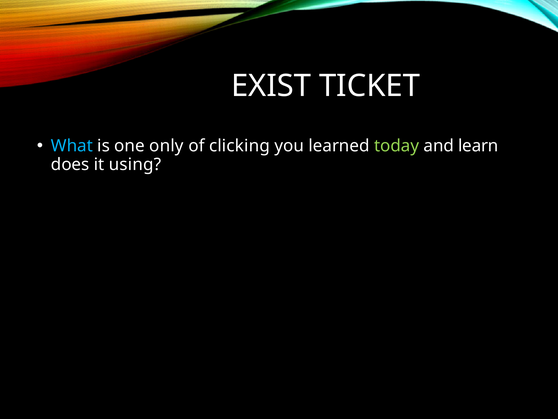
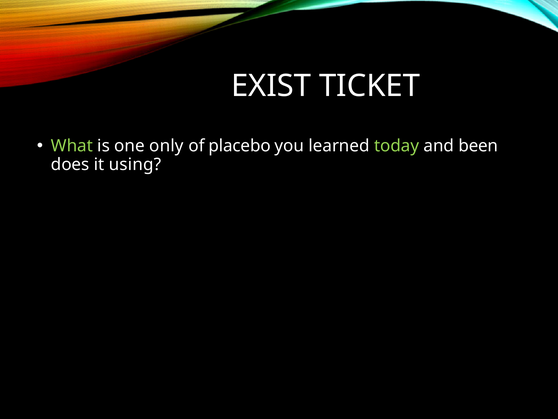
What colour: light blue -> light green
clicking: clicking -> placebo
learn: learn -> been
